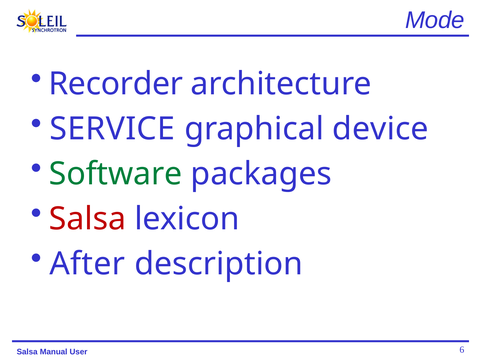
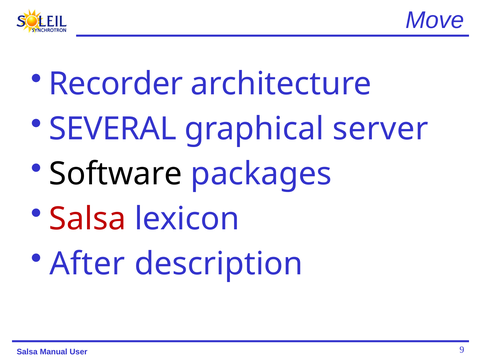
Mode: Mode -> Move
SERVICE: SERVICE -> SEVERAL
device: device -> server
Software colour: green -> black
6: 6 -> 9
